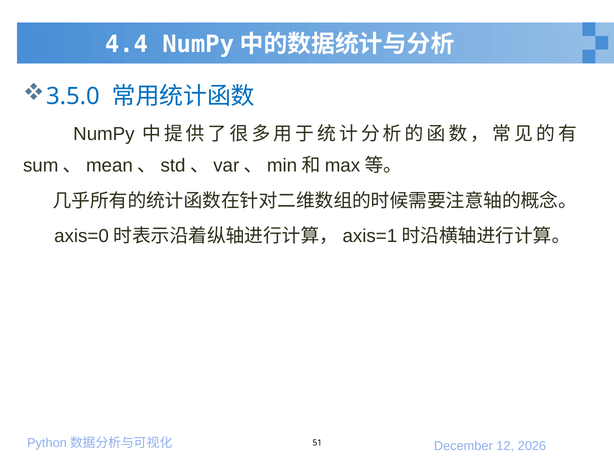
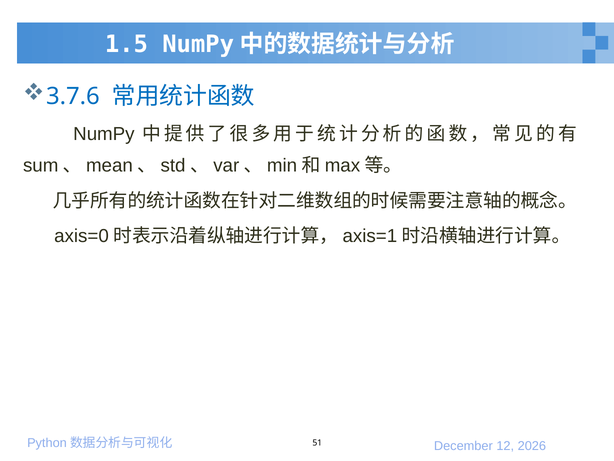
4.4: 4.4 -> 1.5
3.5.0: 3.5.0 -> 3.7.6
